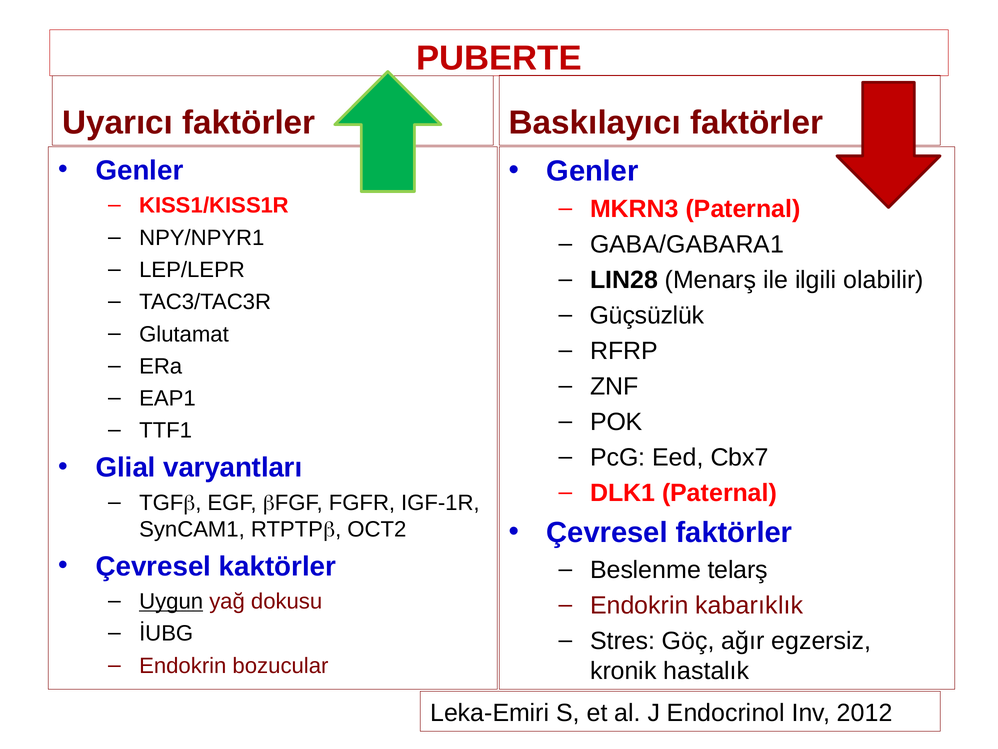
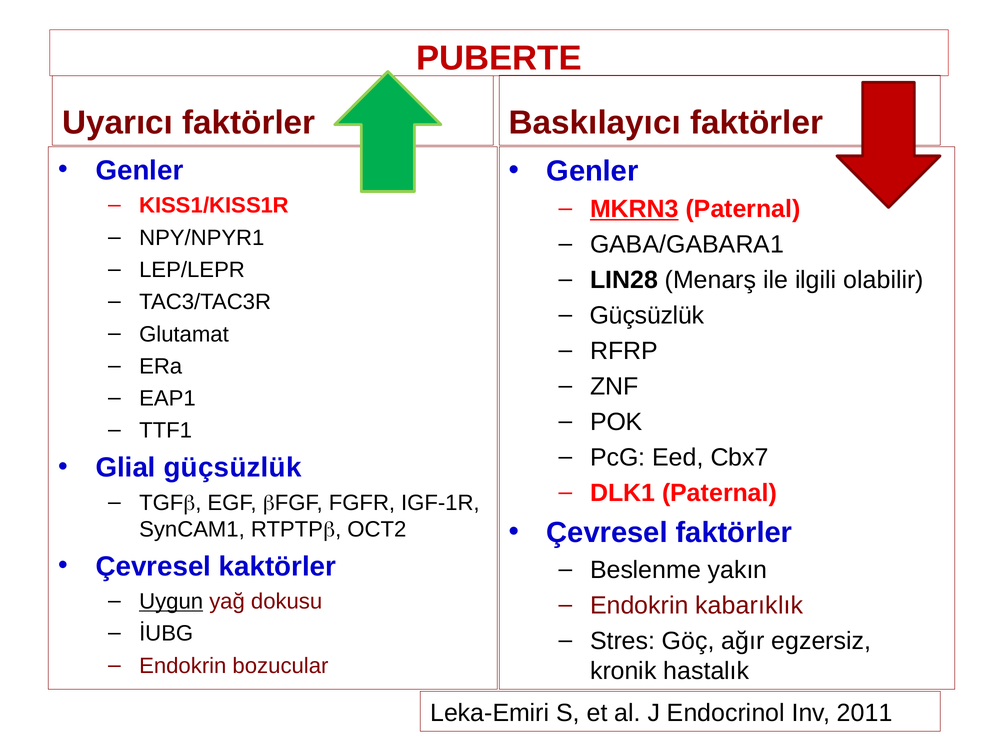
MKRN3 underline: none -> present
Glial varyantları: varyantları -> güçsüzlük
telarş: telarş -> yakın
2012: 2012 -> 2011
